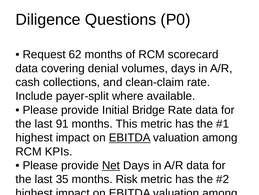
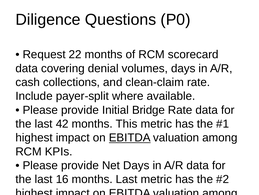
62: 62 -> 22
91: 91 -> 42
Net at (111, 165) underline: present -> none
35: 35 -> 16
months Risk: Risk -> Last
